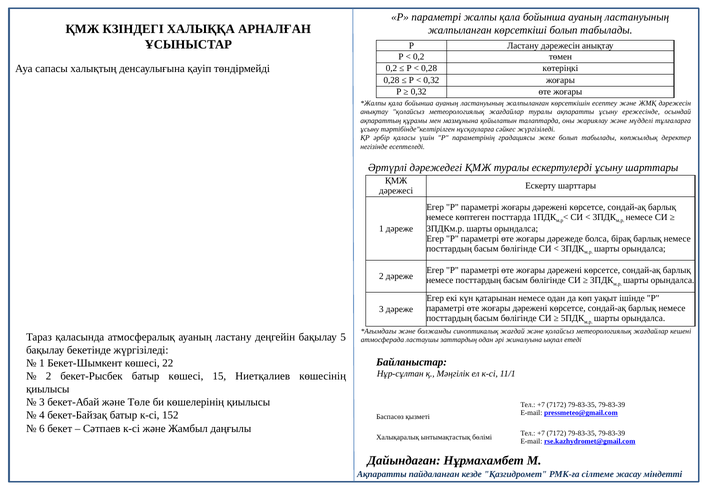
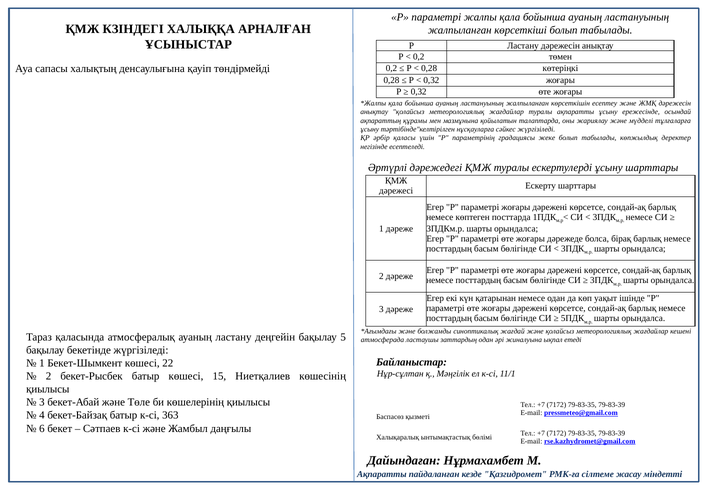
152: 152 -> 363
